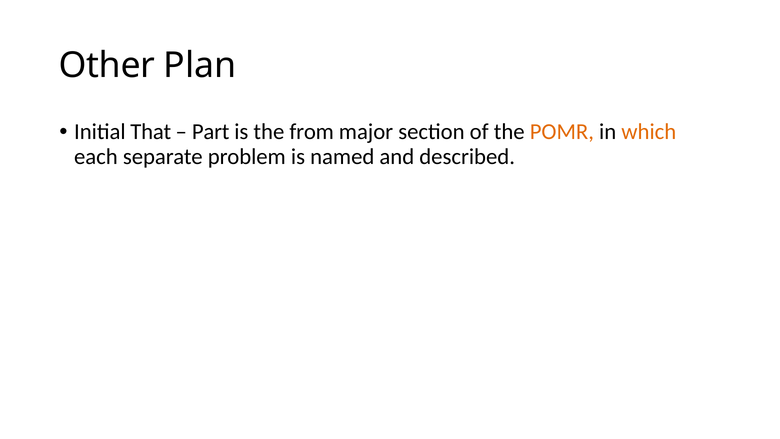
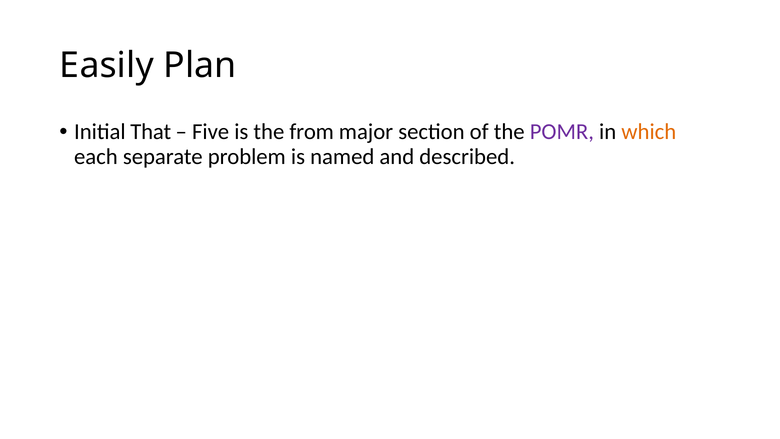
Other: Other -> Easily
Part: Part -> Five
POMR colour: orange -> purple
